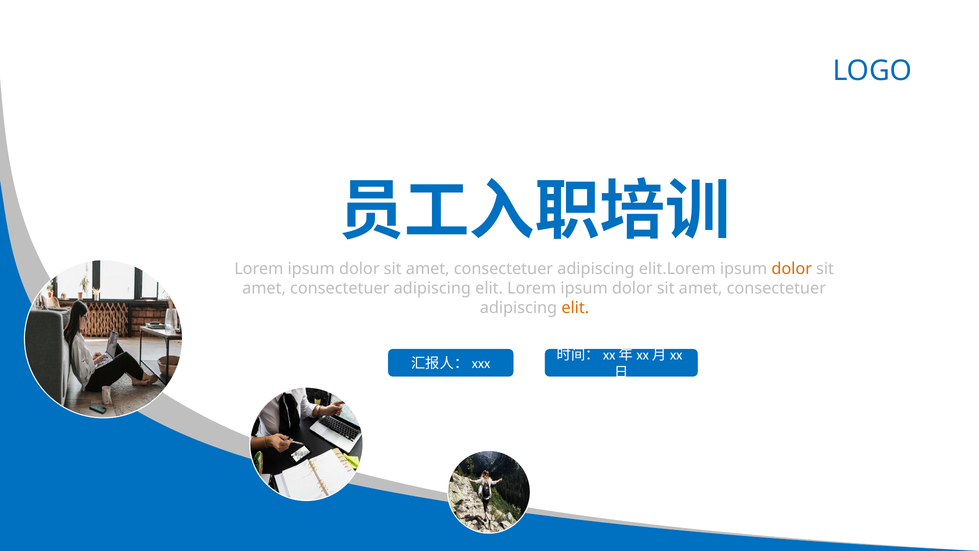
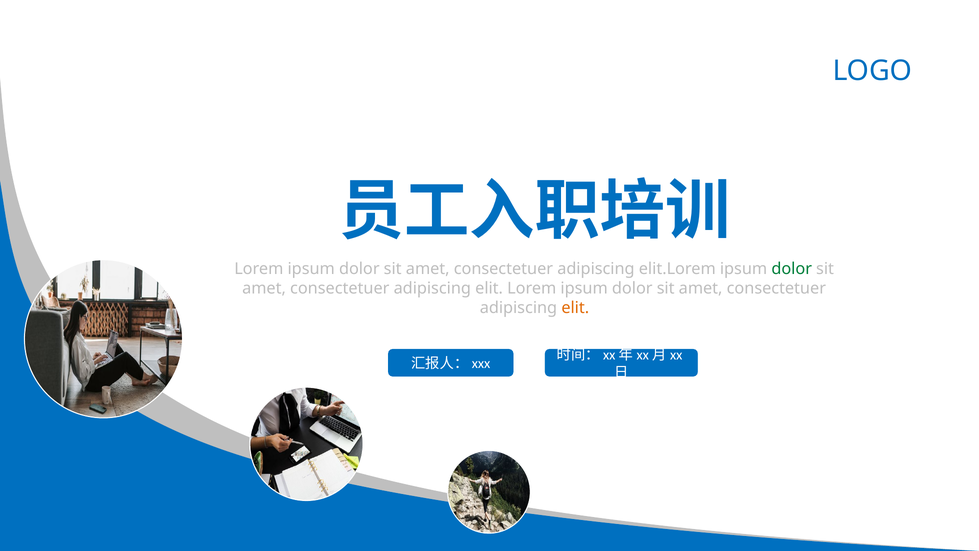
dolor at (792, 269) colour: orange -> green
